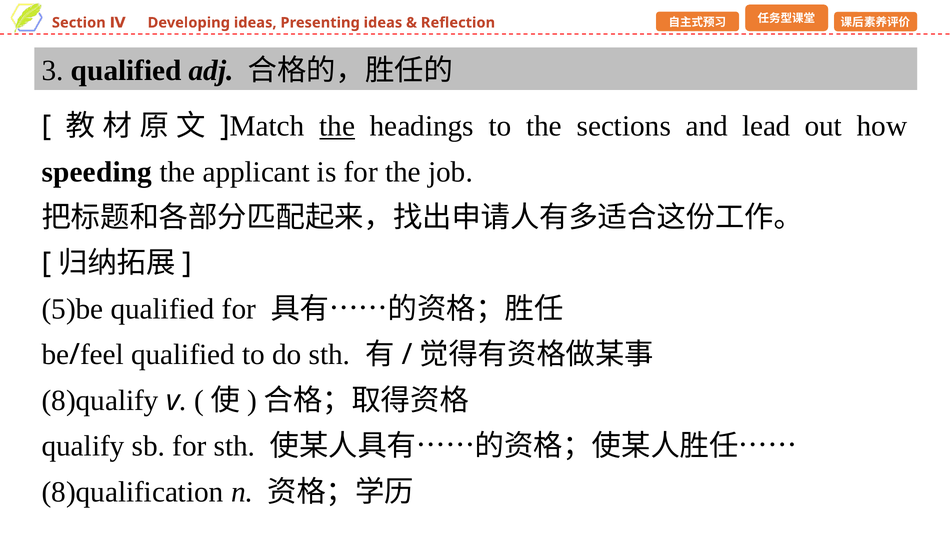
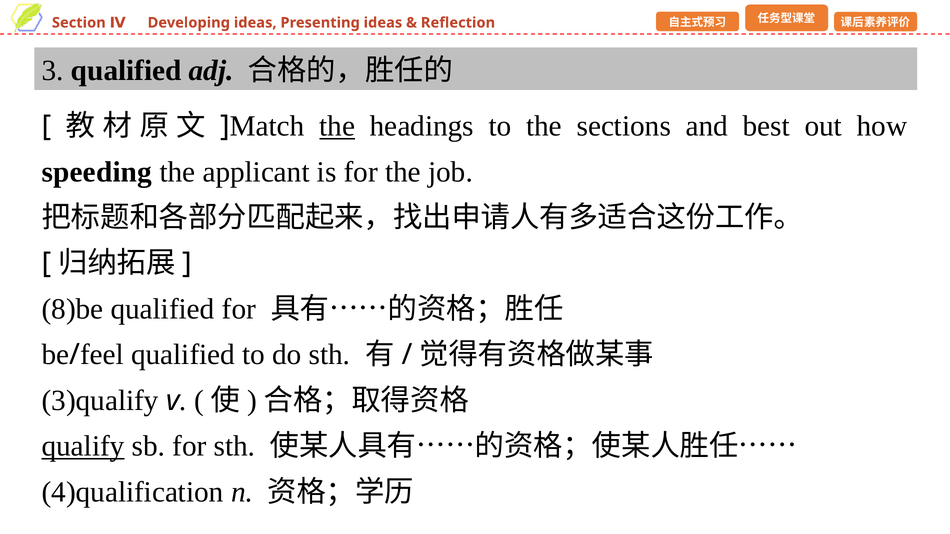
lead: lead -> best
5)be: 5)be -> 8)be
8)qualify: 8)qualify -> 3)qualify
qualify underline: none -> present
8)qualification: 8)qualification -> 4)qualification
